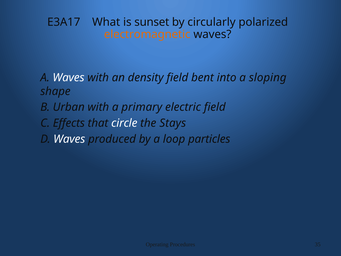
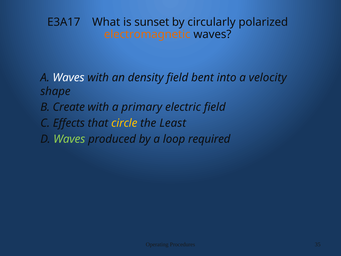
sloping: sloping -> velocity
Urban: Urban -> Create
circle colour: white -> yellow
Stays: Stays -> Least
Waves at (69, 139) colour: white -> light green
particles: particles -> required
